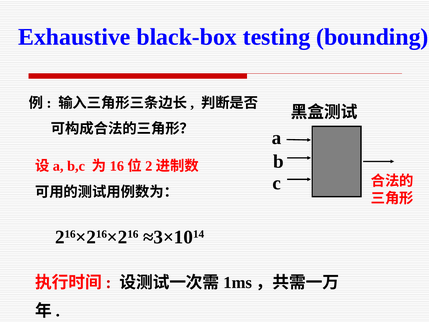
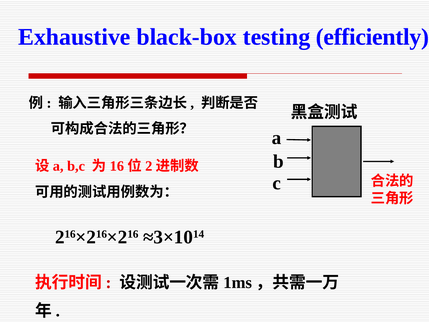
bounding: bounding -> efficiently
